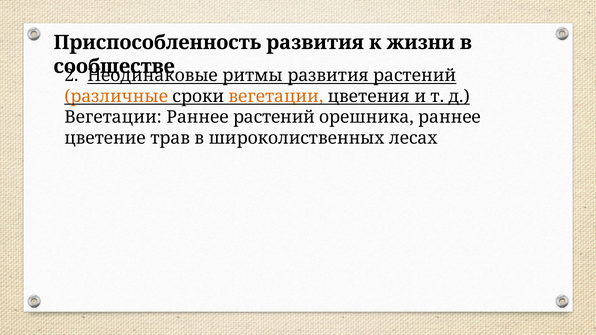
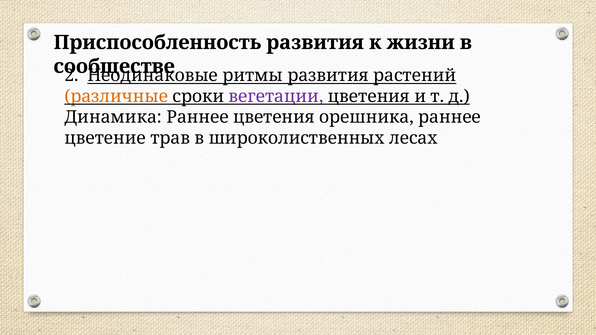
вегетации at (276, 96) colour: orange -> purple
Вегетации at (113, 117): Вегетации -> Динамика
Раннее растений: растений -> цветения
